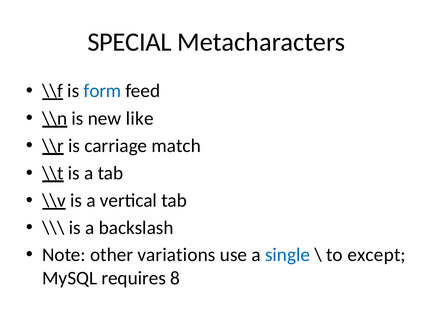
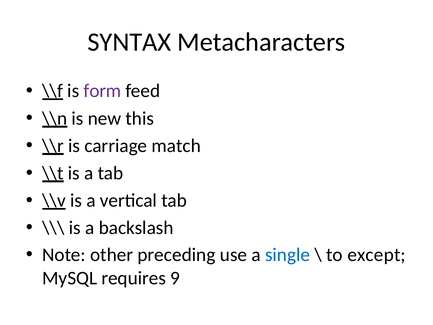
SPECIAL: SPECIAL -> SYNTAX
form colour: blue -> purple
like: like -> this
variations: variations -> preceding
8: 8 -> 9
